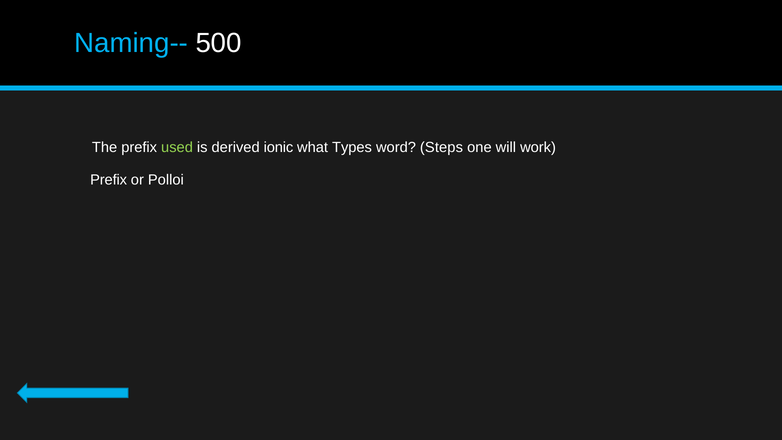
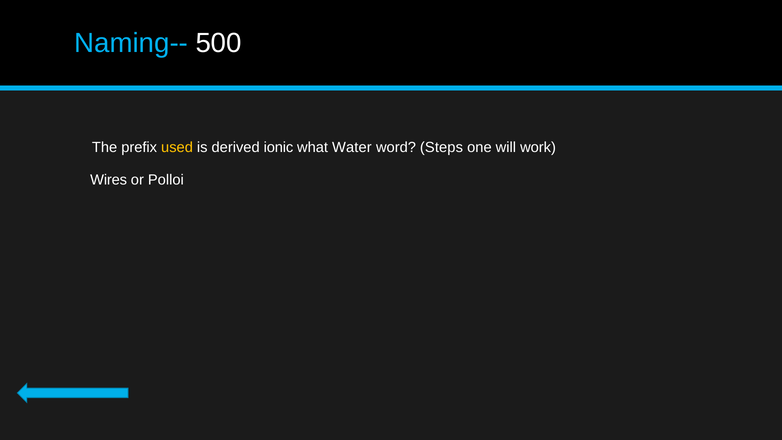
used colour: light green -> yellow
Types: Types -> Water
Prefix at (109, 180): Prefix -> Wires
